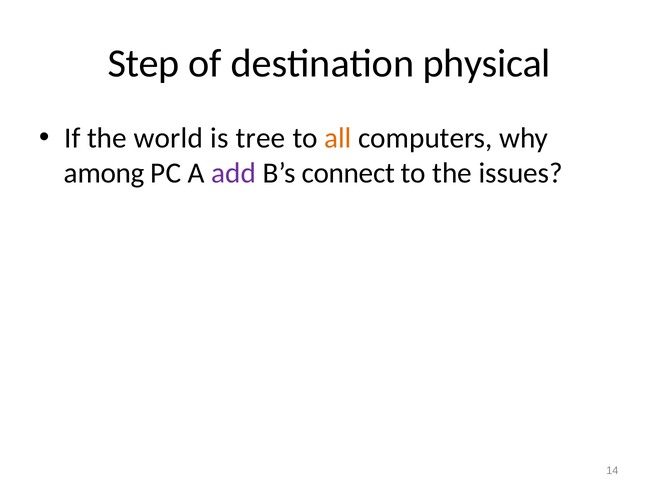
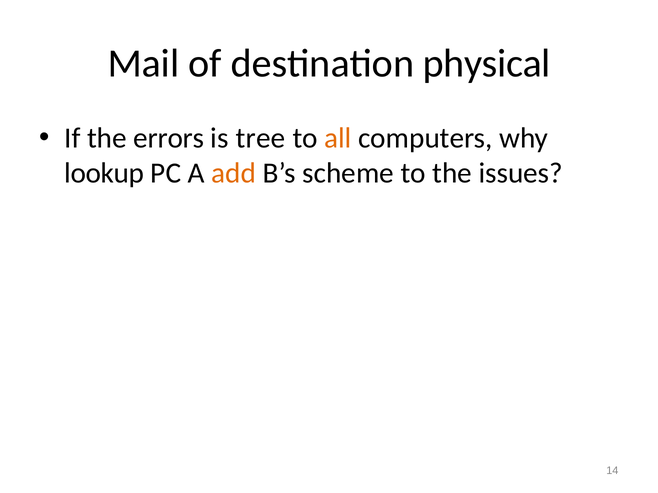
Step: Step -> Mail
world: world -> errors
among: among -> lookup
add colour: purple -> orange
connect: connect -> scheme
